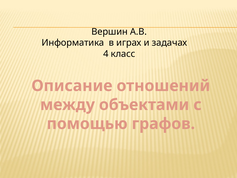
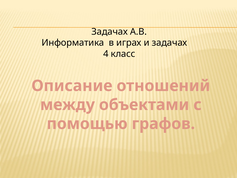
Вершин at (110, 32): Вершин -> Задачах
